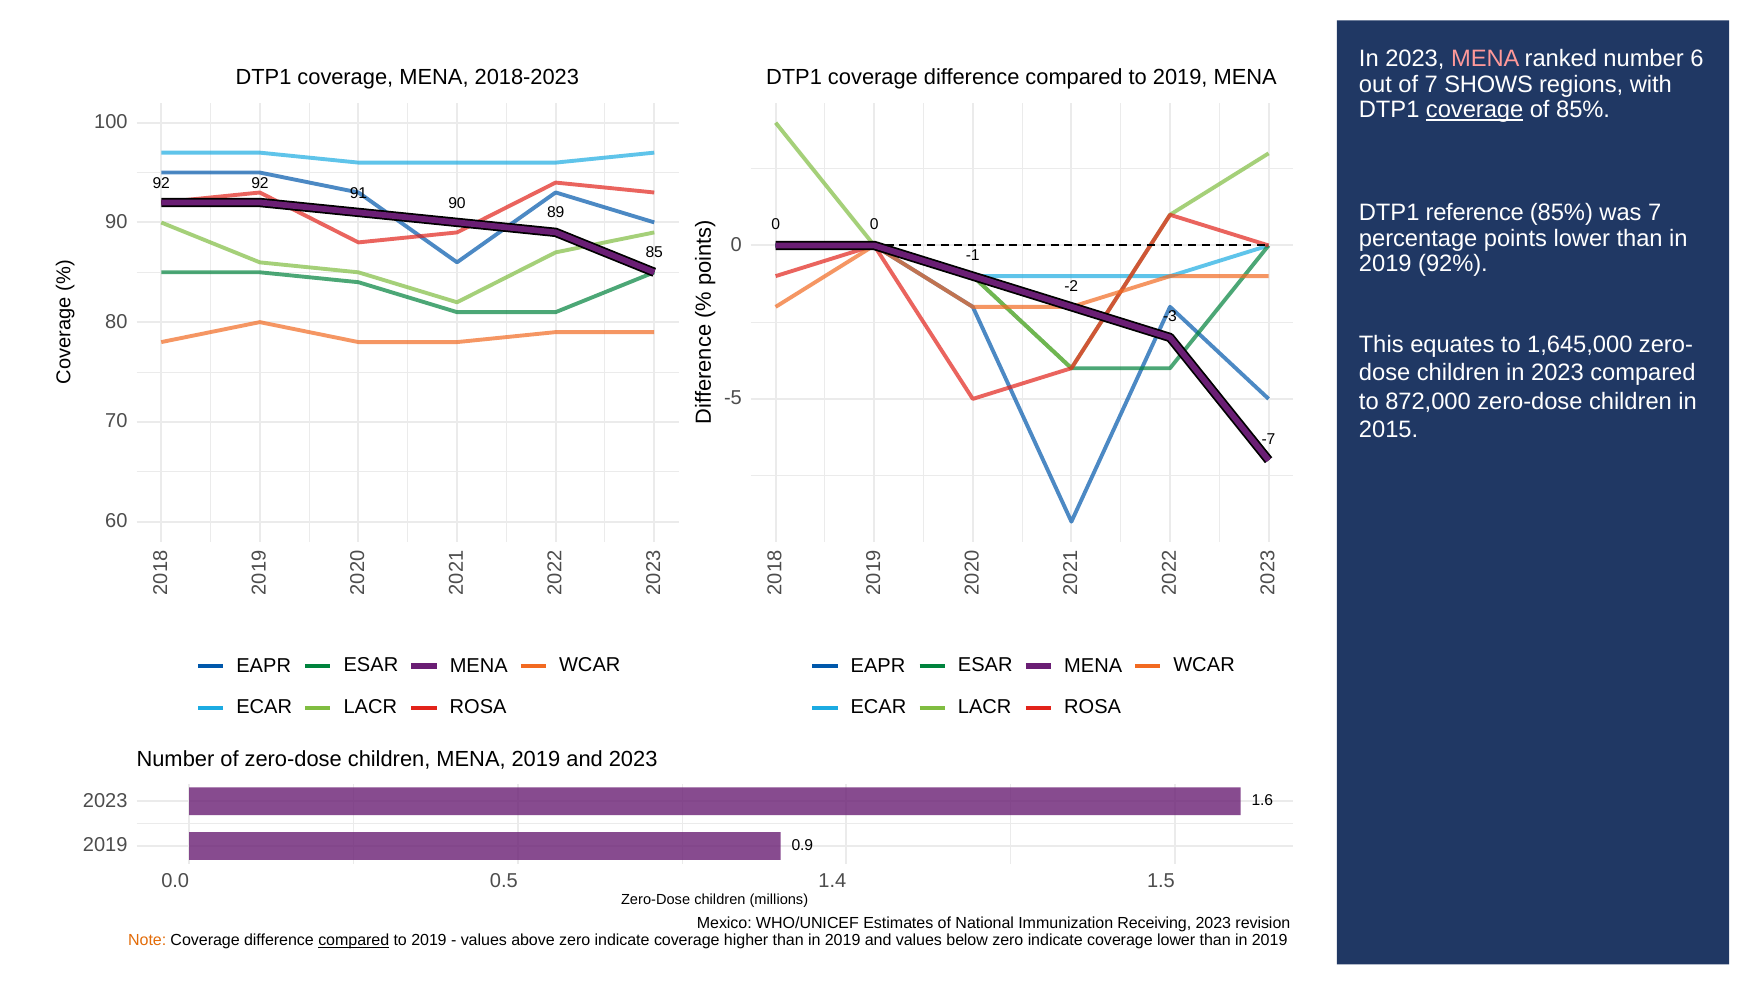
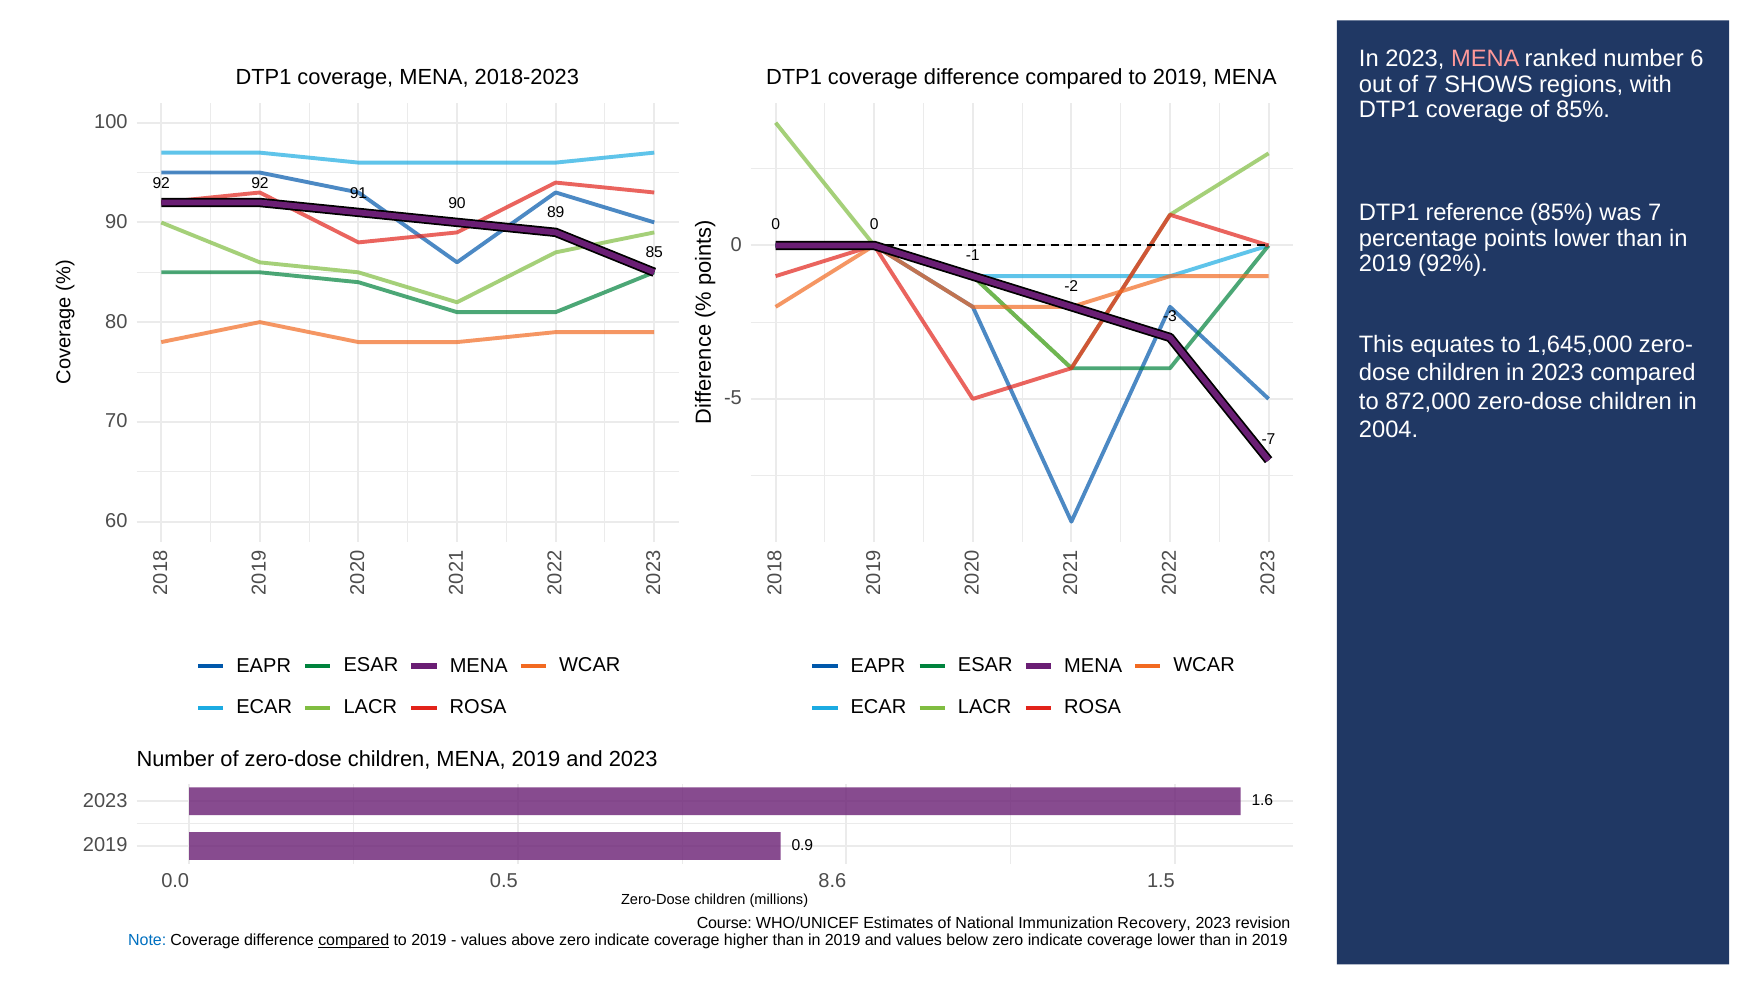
coverage at (1475, 110) underline: present -> none
2015: 2015 -> 2004
1.4: 1.4 -> 8.6
Mexico: Mexico -> Course
Receiving: Receiving -> Recovery
Note colour: orange -> blue
